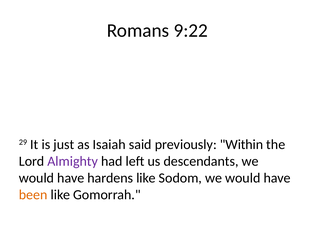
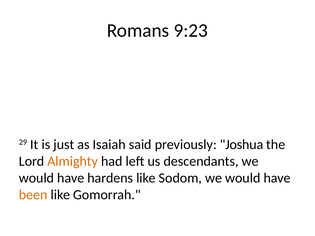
9:22: 9:22 -> 9:23
Within: Within -> Joshua
Almighty colour: purple -> orange
